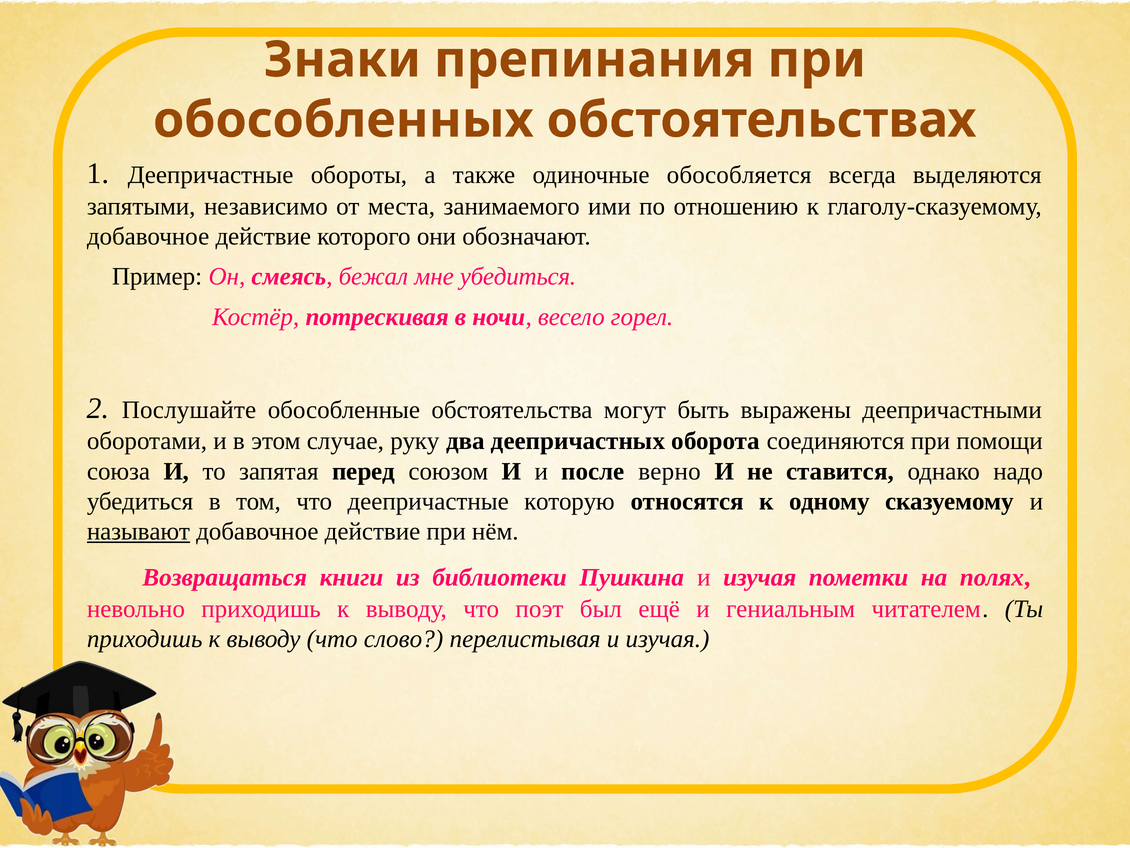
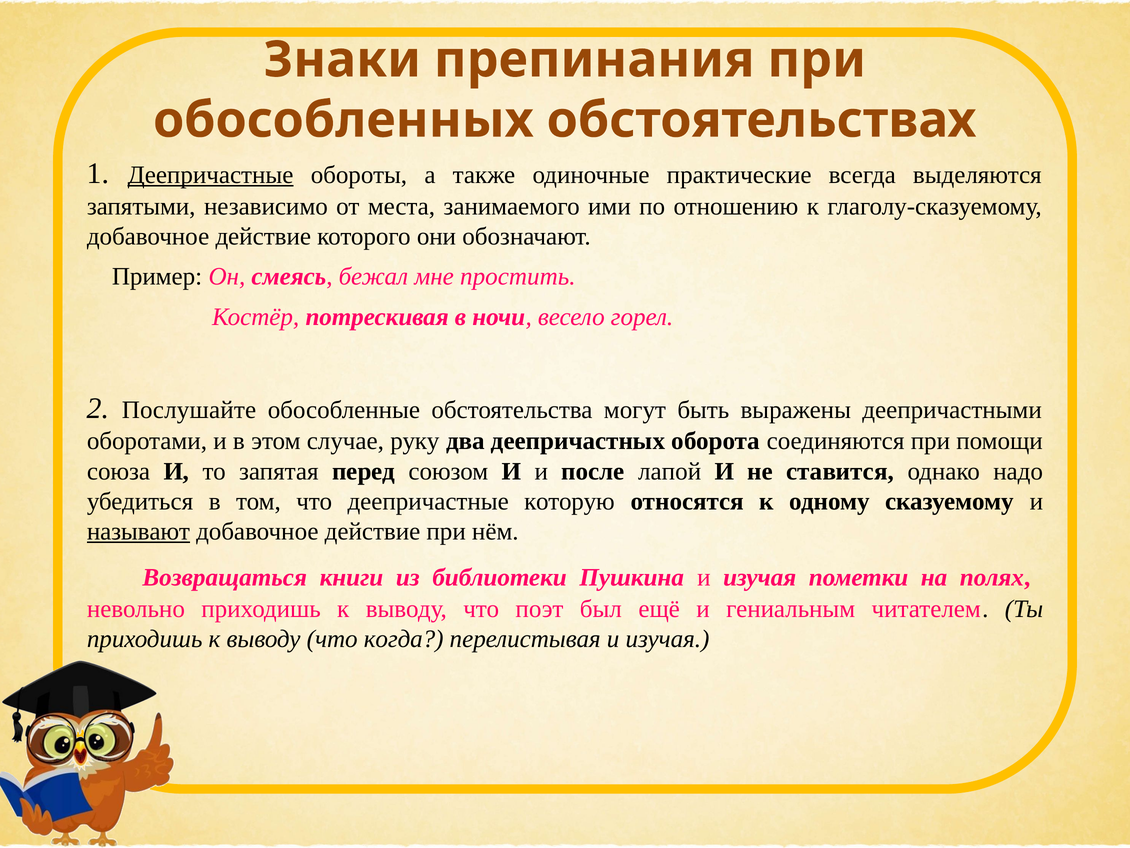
Деепричастные at (211, 175) underline: none -> present
обособляется: обособляется -> практические
мне убедиться: убедиться -> простить
верно: верно -> лапой
слово: слово -> когда
